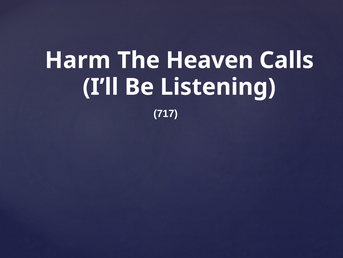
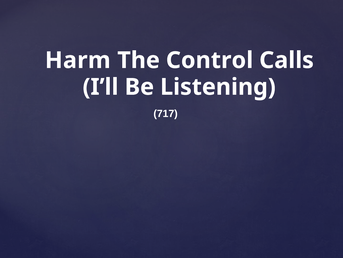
Heaven: Heaven -> Control
